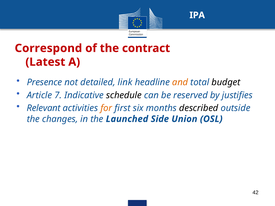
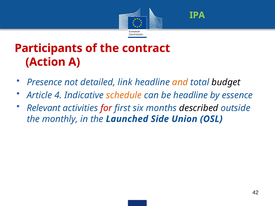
IPA colour: white -> light green
Correspond: Correspond -> Participants
Latest: Latest -> Action
7: 7 -> 4
schedule colour: black -> orange
be reserved: reserved -> headline
justifies: justifies -> essence
for colour: orange -> red
changes: changes -> monthly
